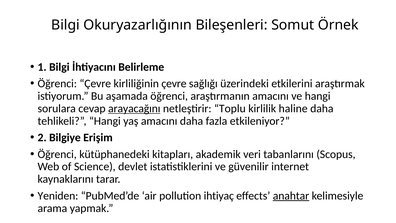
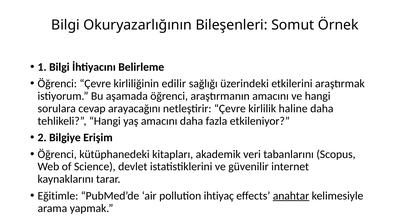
kirliliğinin çevre: çevre -> edilir
arayacağını underline: present -> none
netleştirir Toplu: Toplu -> Çevre
Yeniden: Yeniden -> Eğitimle
